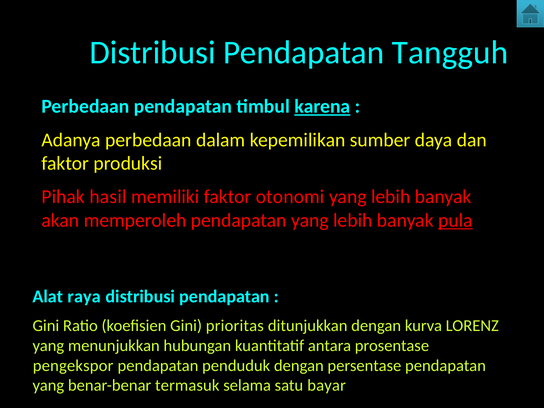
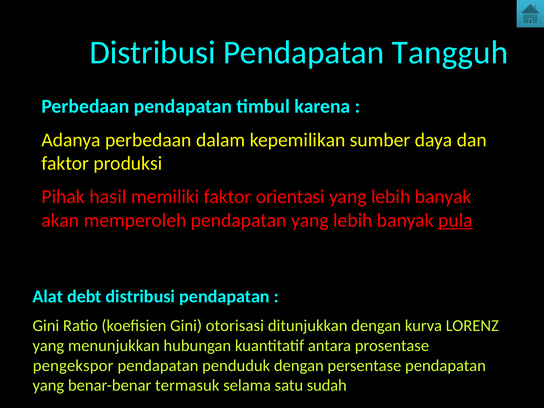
karena underline: present -> none
otonomi: otonomi -> orientasi
raya: raya -> debt
prioritas: prioritas -> otorisasi
bayar: bayar -> sudah
